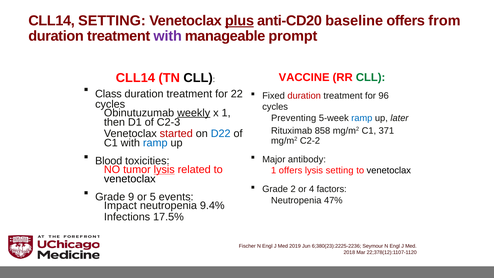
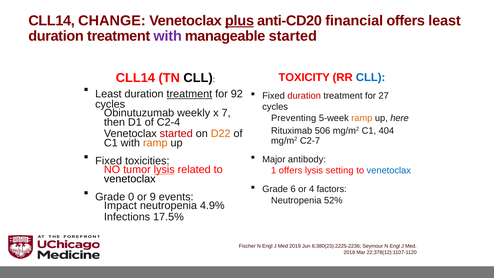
CLL14 SETTING: SETTING -> CHANGE
baseline: baseline -> financial
offers from: from -> least
manageable prompt: prompt -> started
VACCINE: VACCINE -> TOXICITY
CLL at (371, 77) colour: green -> blue
Class at (108, 94): Class -> Least
treatment at (189, 94) underline: none -> present
22: 22 -> 92
96: 96 -> 27
weekly underline: present -> none
x 1: 1 -> 7
ramp at (362, 118) colour: blue -> orange
later: later -> here
C2-3: C2-3 -> C2-4
858: 858 -> 506
371: 371 -> 404
D22 colour: blue -> orange
C2-2: C2-2 -> C2-7
ramp at (155, 143) colour: blue -> orange
Blood at (109, 161): Blood -> Fixed
venetoclax at (389, 170) colour: black -> blue
2: 2 -> 6
9: 9 -> 0
5: 5 -> 9
47%: 47% -> 52%
9.4%: 9.4% -> 4.9%
